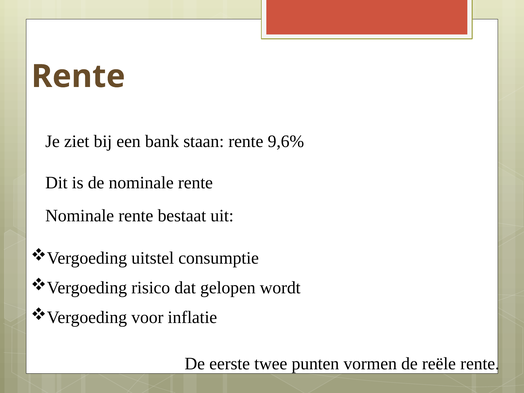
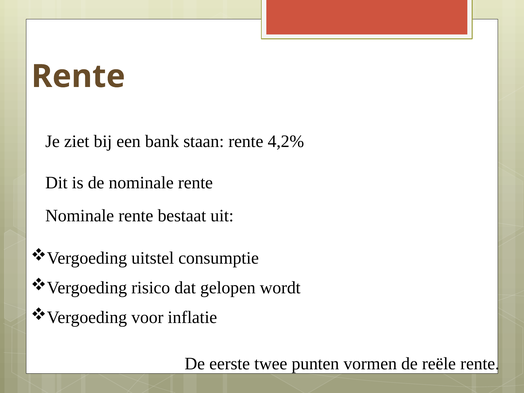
9,6%: 9,6% -> 4,2%
